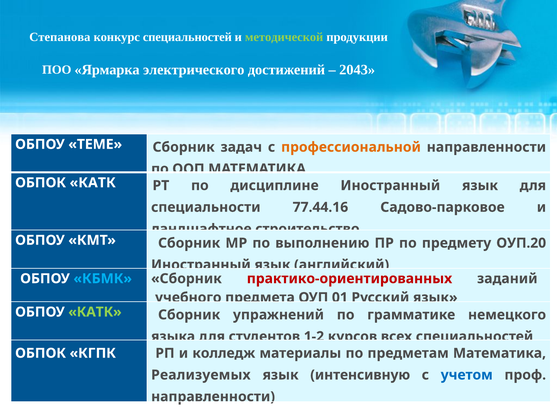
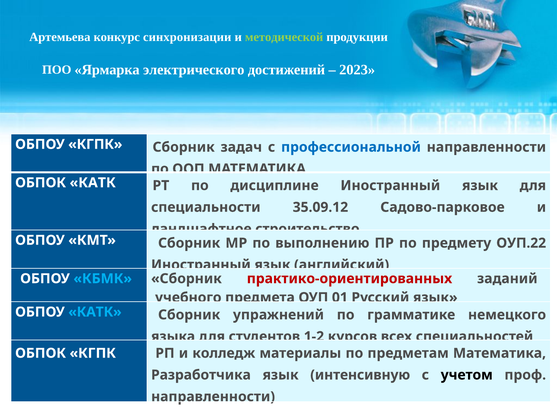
Степанова: Степанова -> Артемьева
конкурс специальностей: специальностей -> синхронизации
2043: 2043 -> 2023
ОБПОУ ТЕМЕ: ТЕМЕ -> КГПК
профессиональной colour: orange -> blue
77.44.16: 77.44.16 -> 35.09.12
ОУП.20: ОУП.20 -> ОУП.22
КАТК at (95, 313) colour: light green -> light blue
Реализуемых: Реализуемых -> Разработчика
учетом colour: blue -> black
